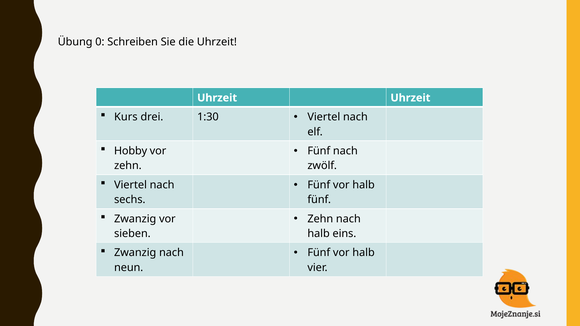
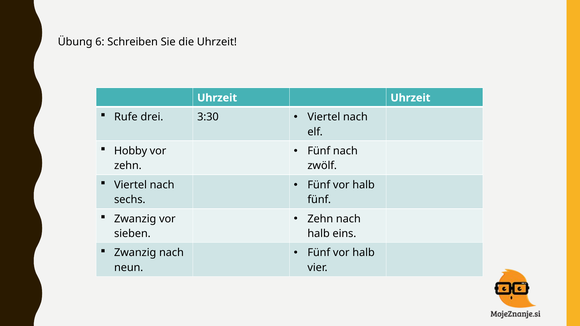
0: 0 -> 6
Kurs: Kurs -> Rufe
1:30: 1:30 -> 3:30
